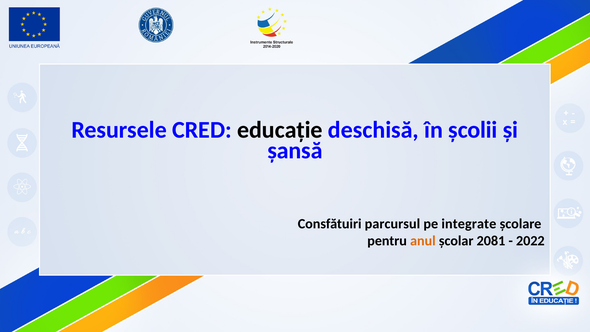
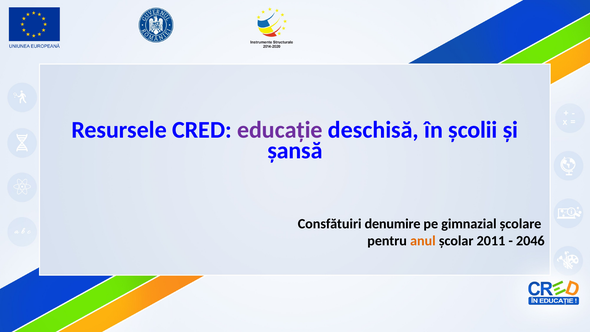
educație colour: black -> purple
parcursul: parcursul -> denumire
integrate: integrate -> gimnazial
2081: 2081 -> 2011
2022: 2022 -> 2046
